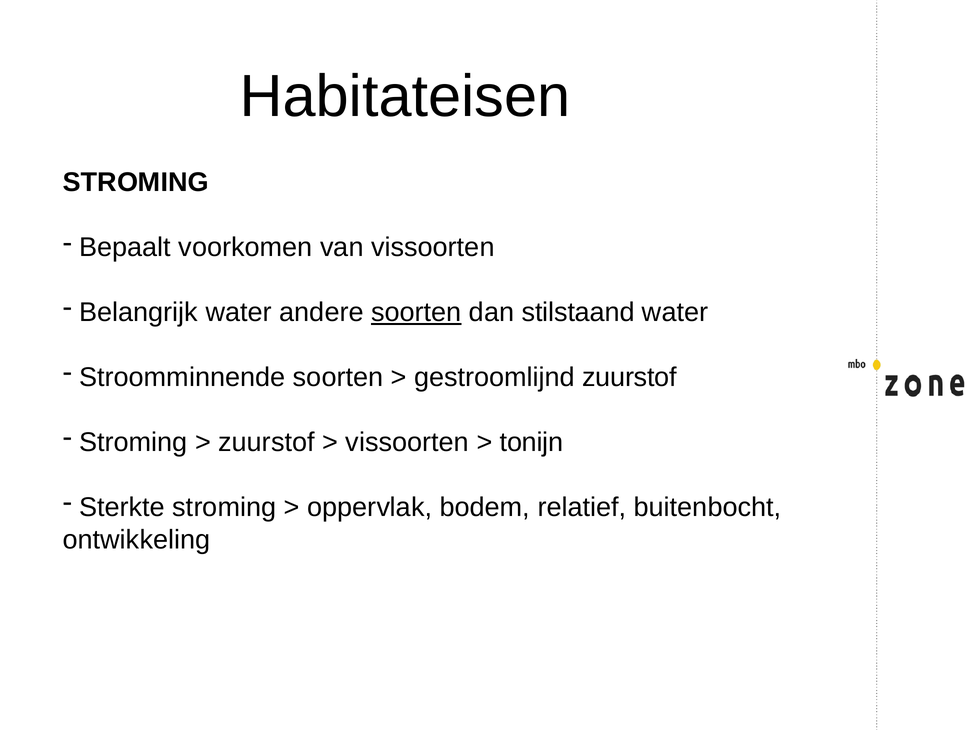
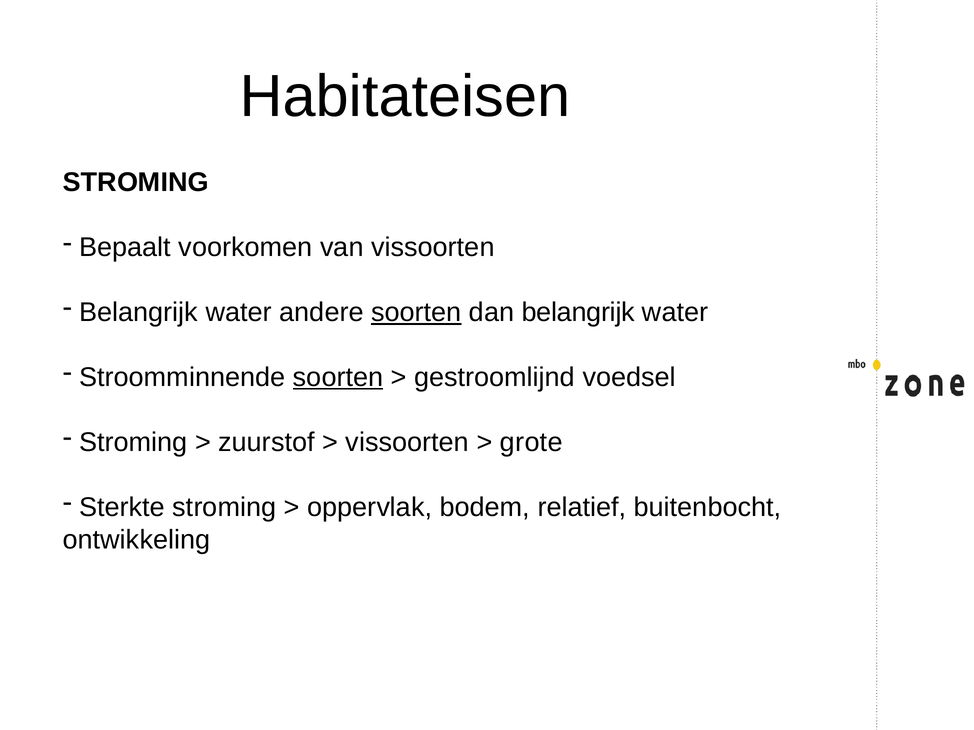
dan stilstaand: stilstaand -> belangrijk
soorten at (338, 378) underline: none -> present
gestroomlijnd zuurstof: zuurstof -> voedsel
tonijn: tonijn -> grote
